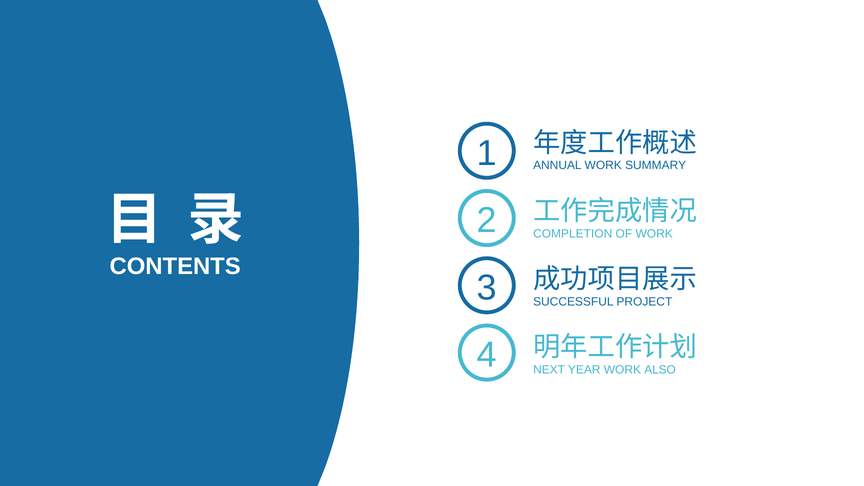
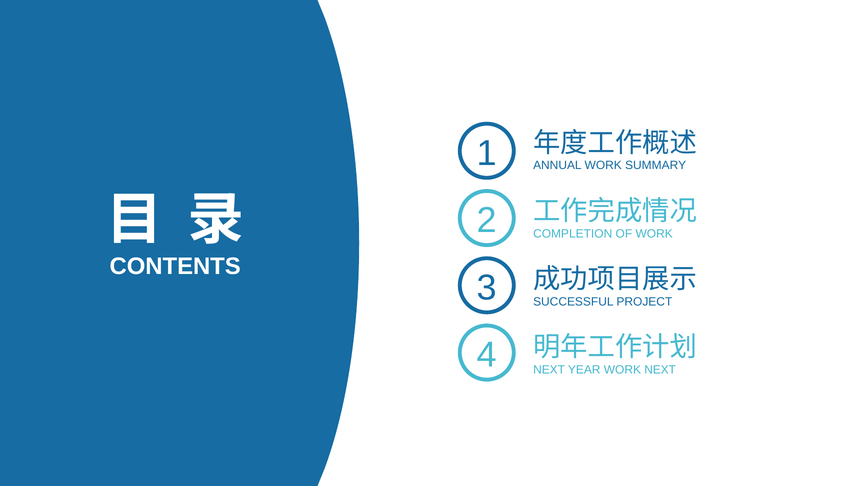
WORK ALSO: ALSO -> NEXT
